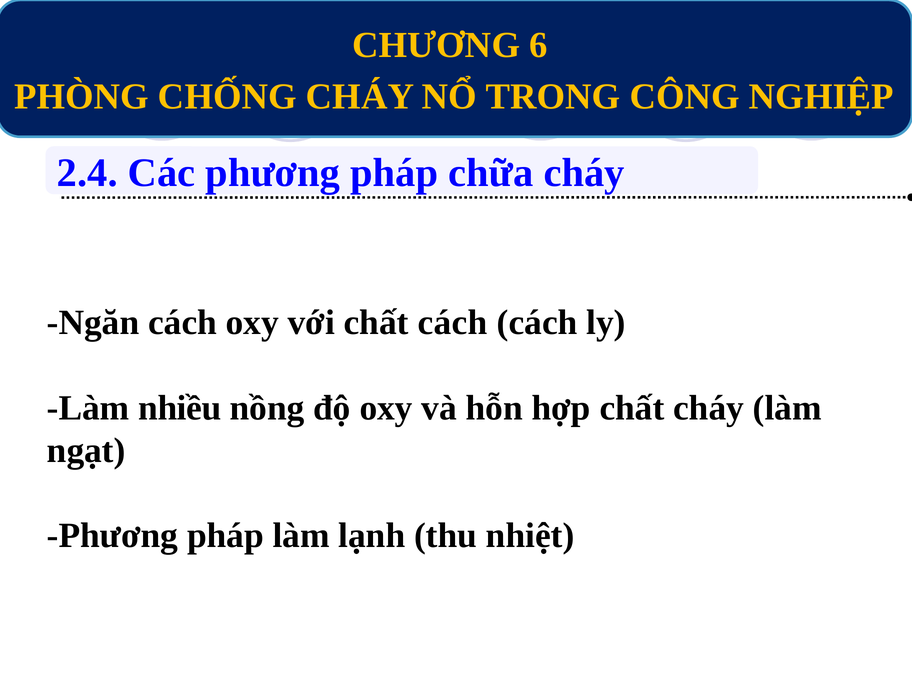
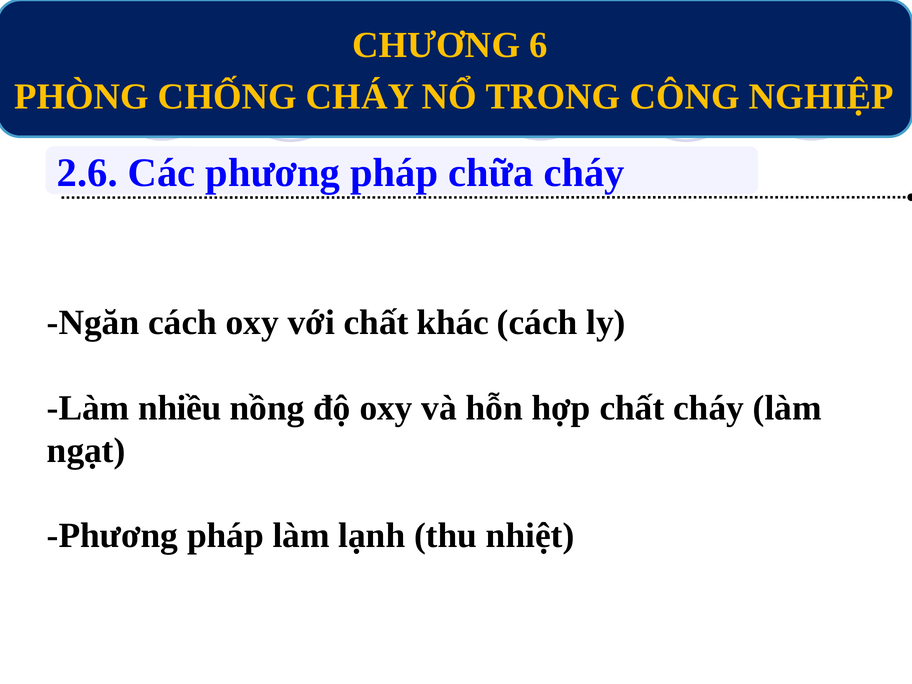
2.4: 2.4 -> 2.6
chất cách: cách -> khác
